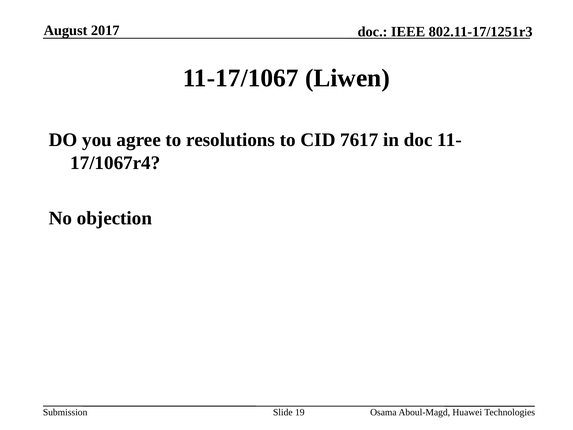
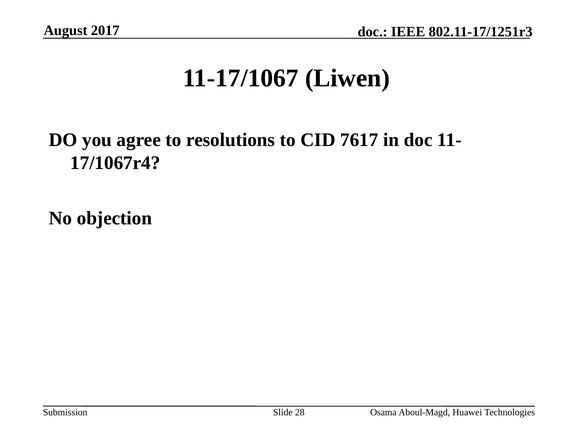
19: 19 -> 28
